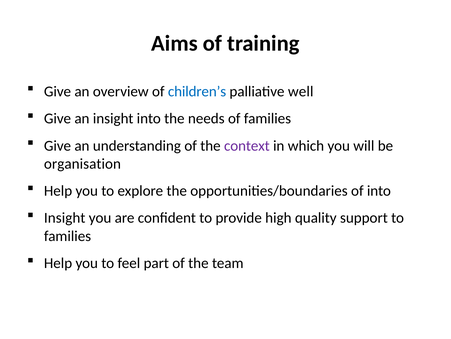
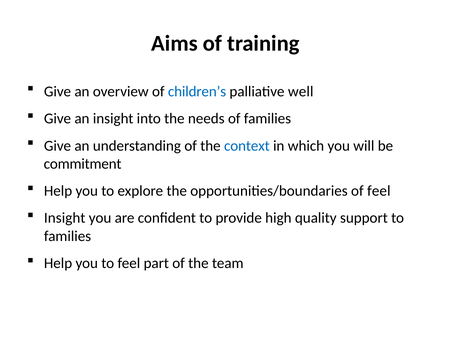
context colour: purple -> blue
organisation: organisation -> commitment
of into: into -> feel
